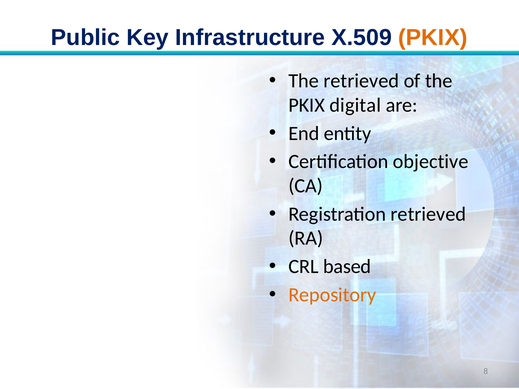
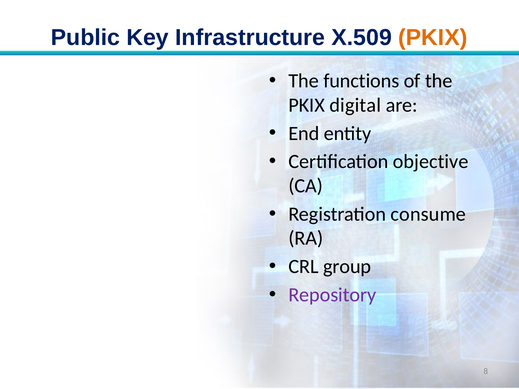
The retrieved: retrieved -> functions
Registration retrieved: retrieved -> consume
based: based -> group
Repository colour: orange -> purple
